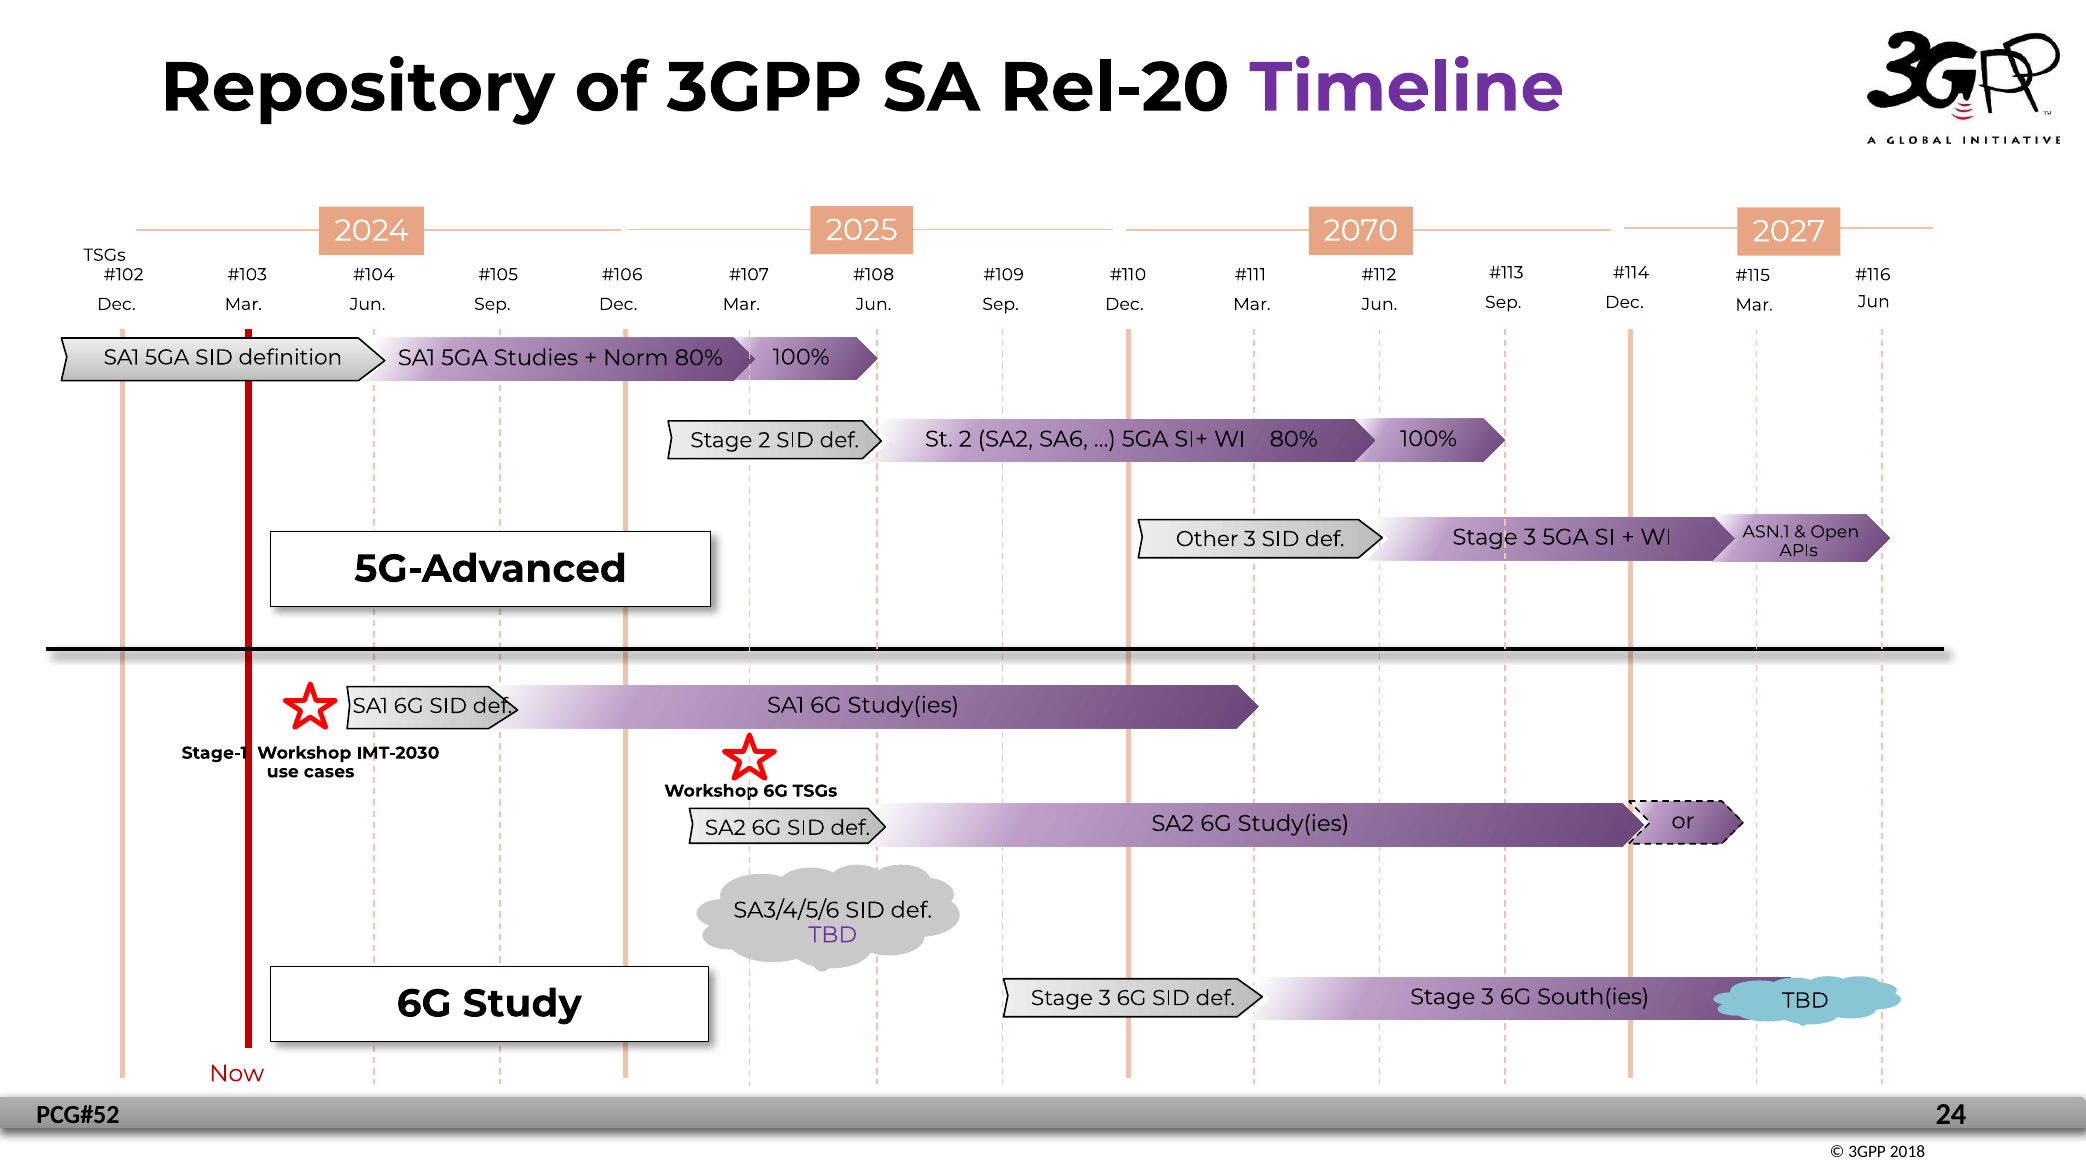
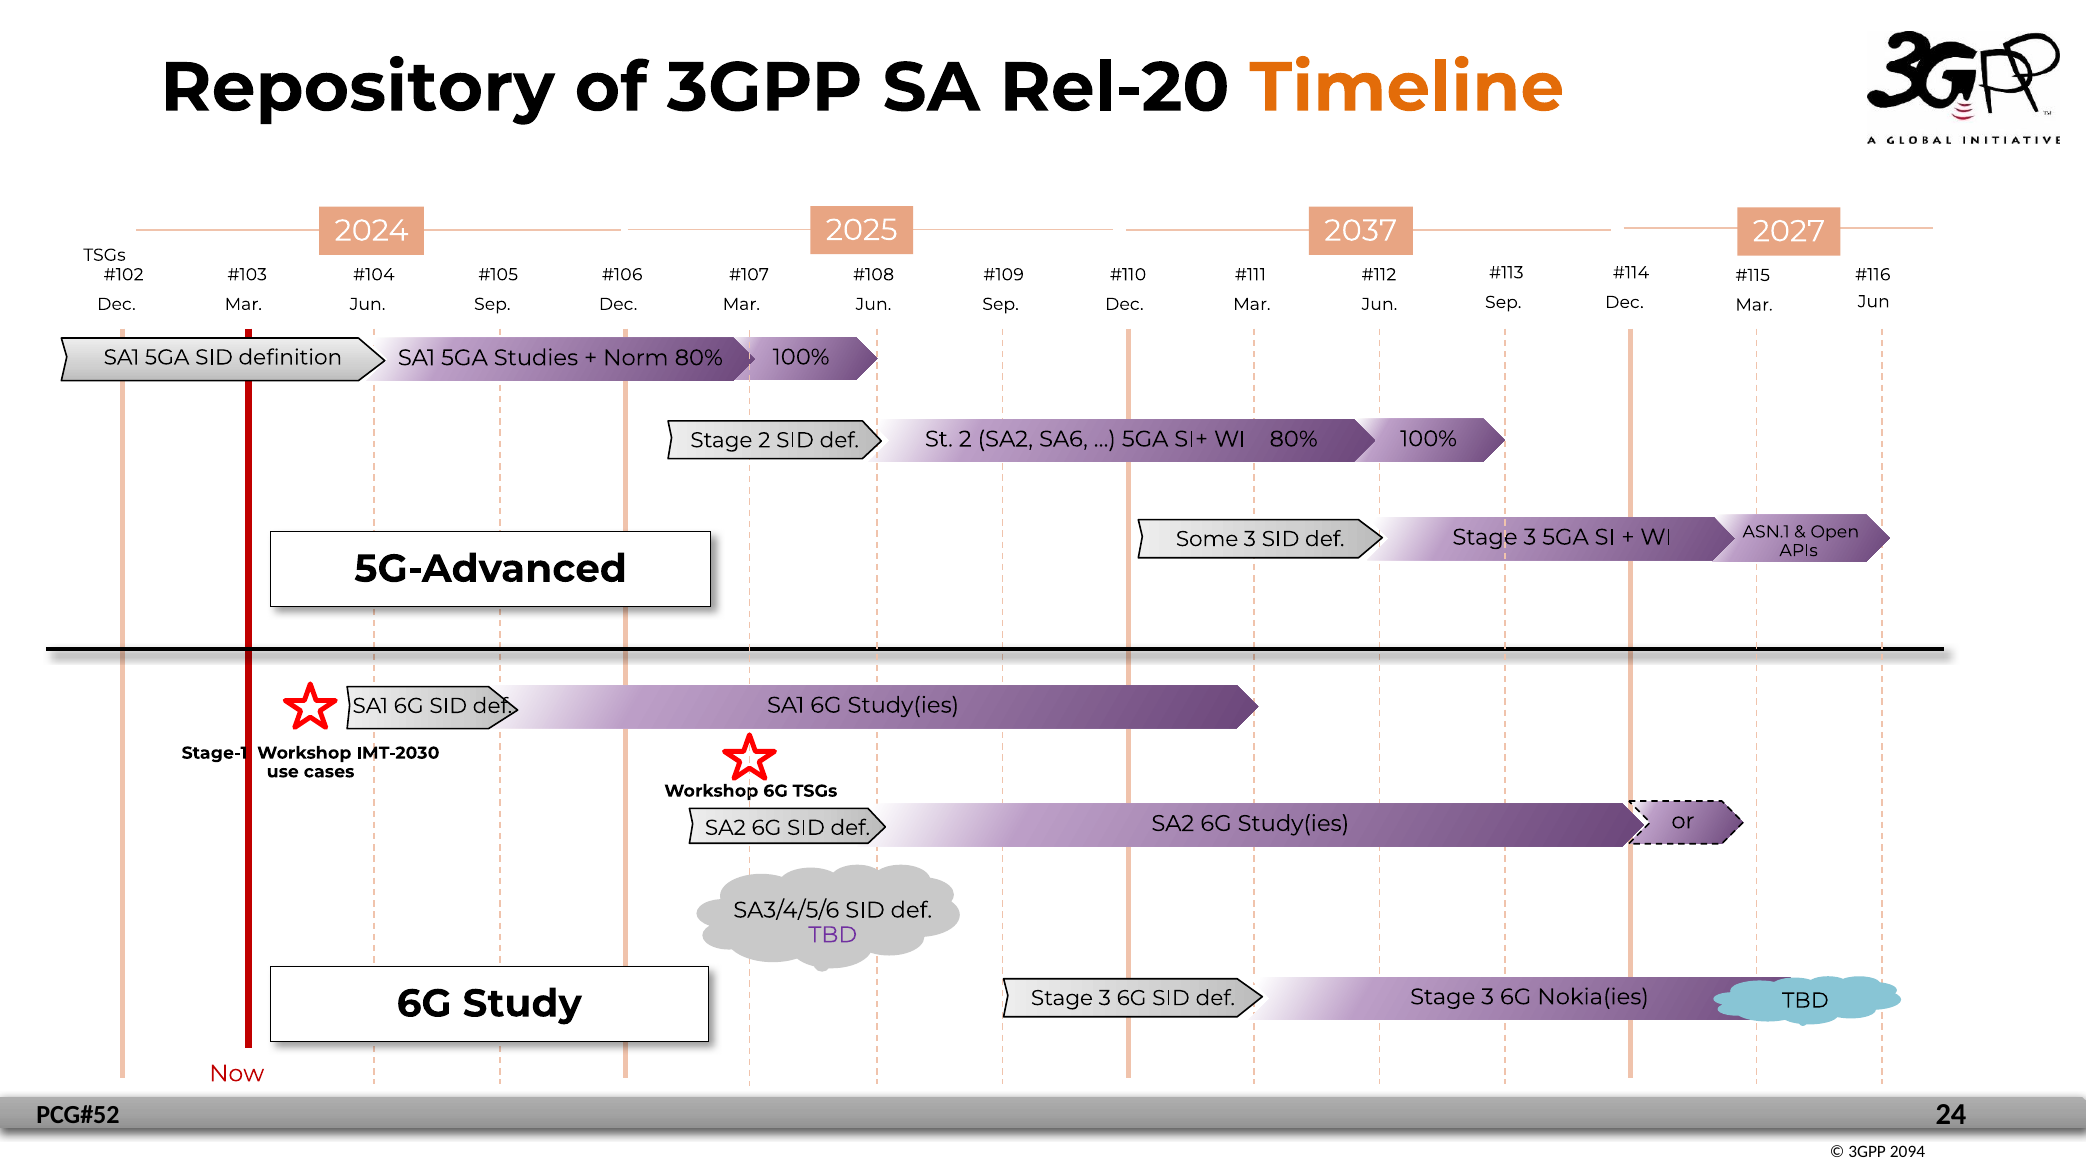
Timeline colour: purple -> orange
2070: 2070 -> 2037
Other: Other -> Some
South(ies: South(ies -> Nokia(ies
2018: 2018 -> 2094
